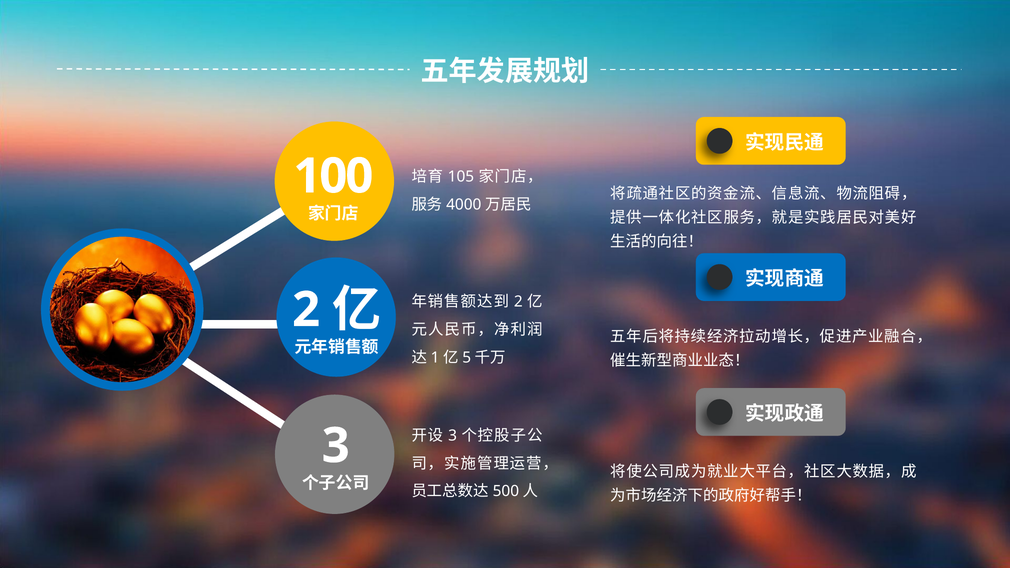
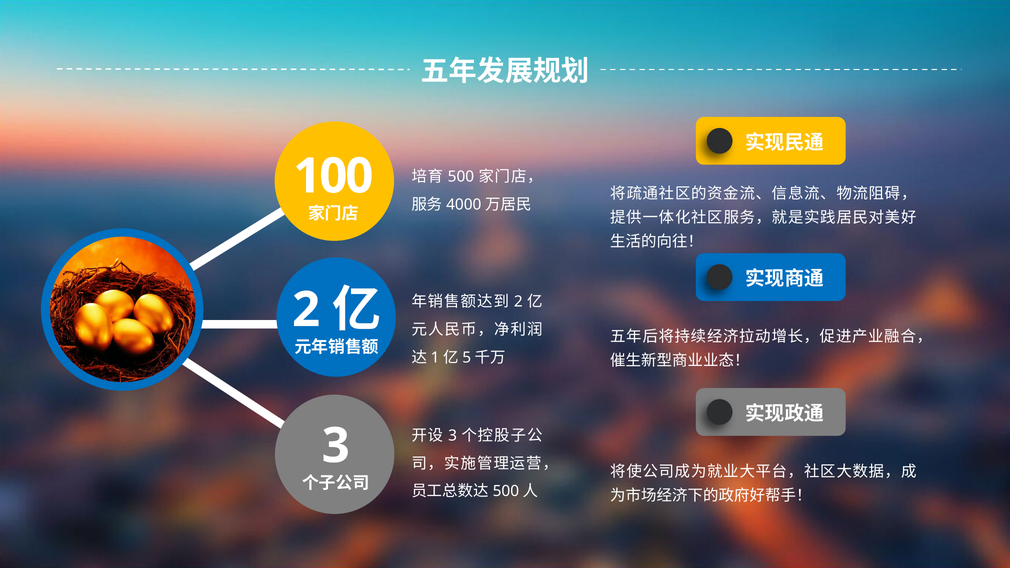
105: 105 -> 500
